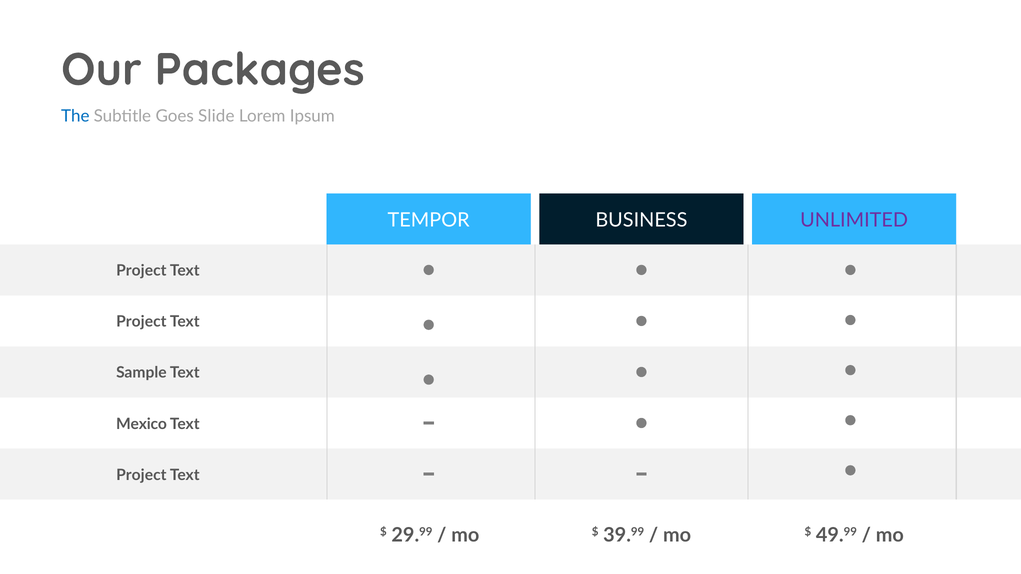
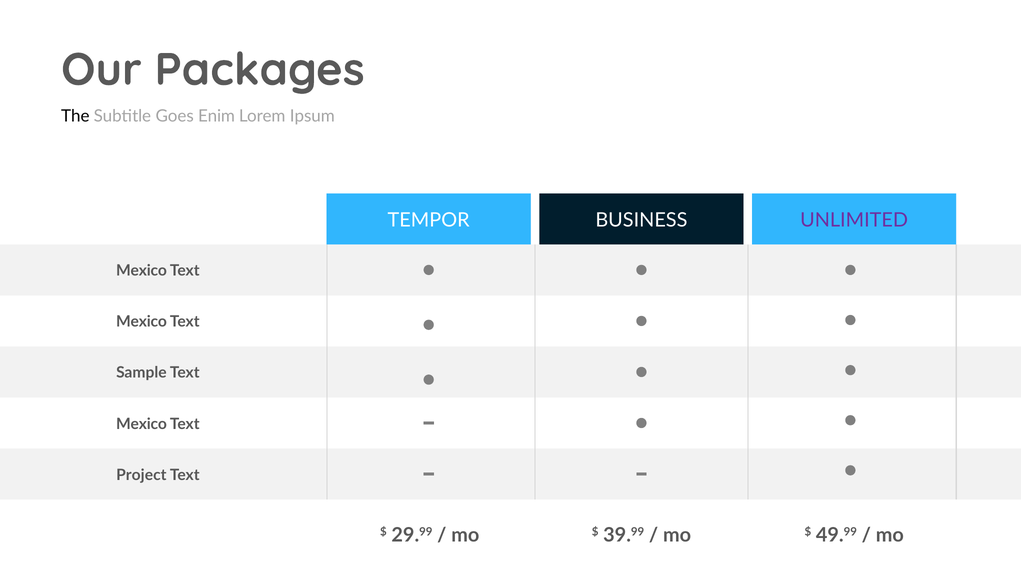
The colour: blue -> black
Slide: Slide -> Enim
Project at (141, 271): Project -> Mexico
Project at (141, 322): Project -> Mexico
